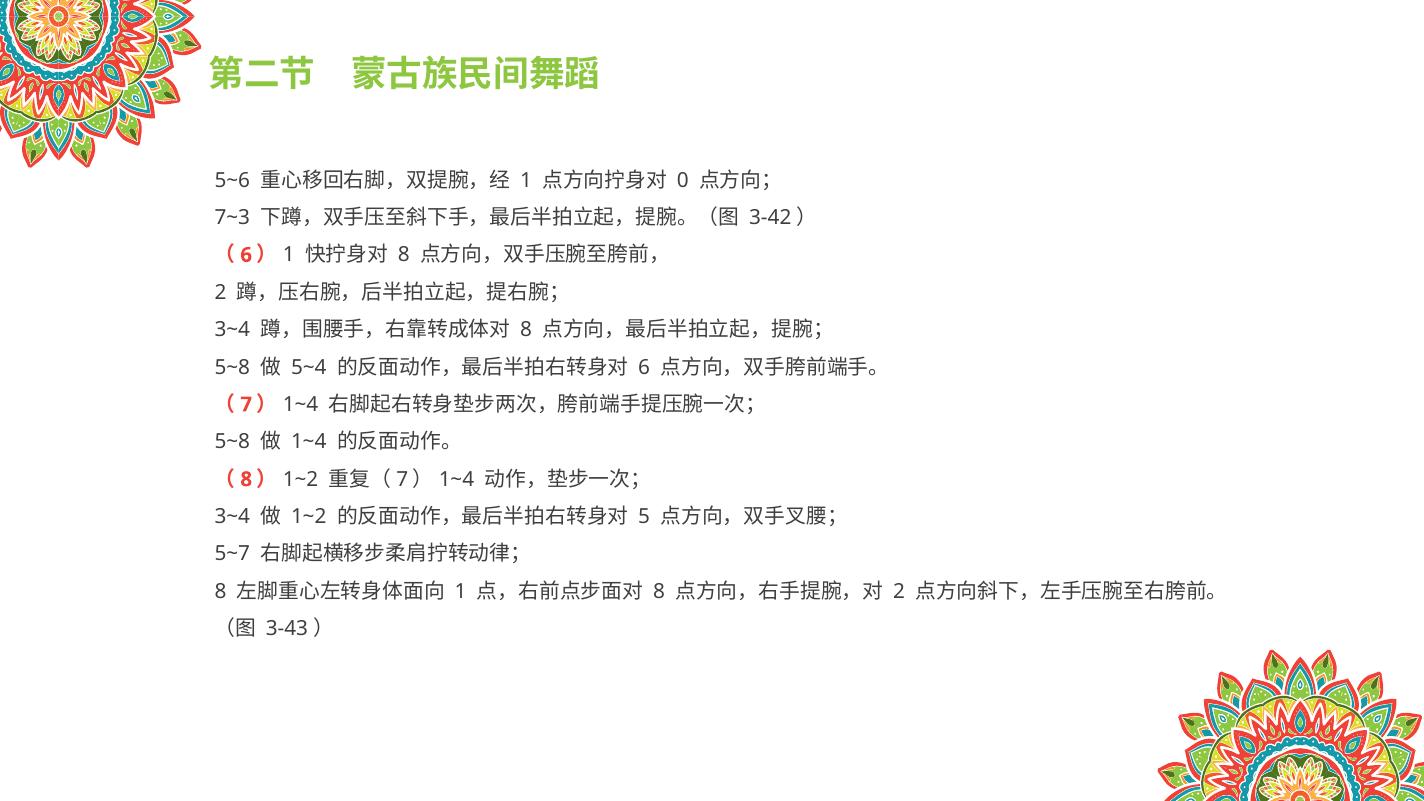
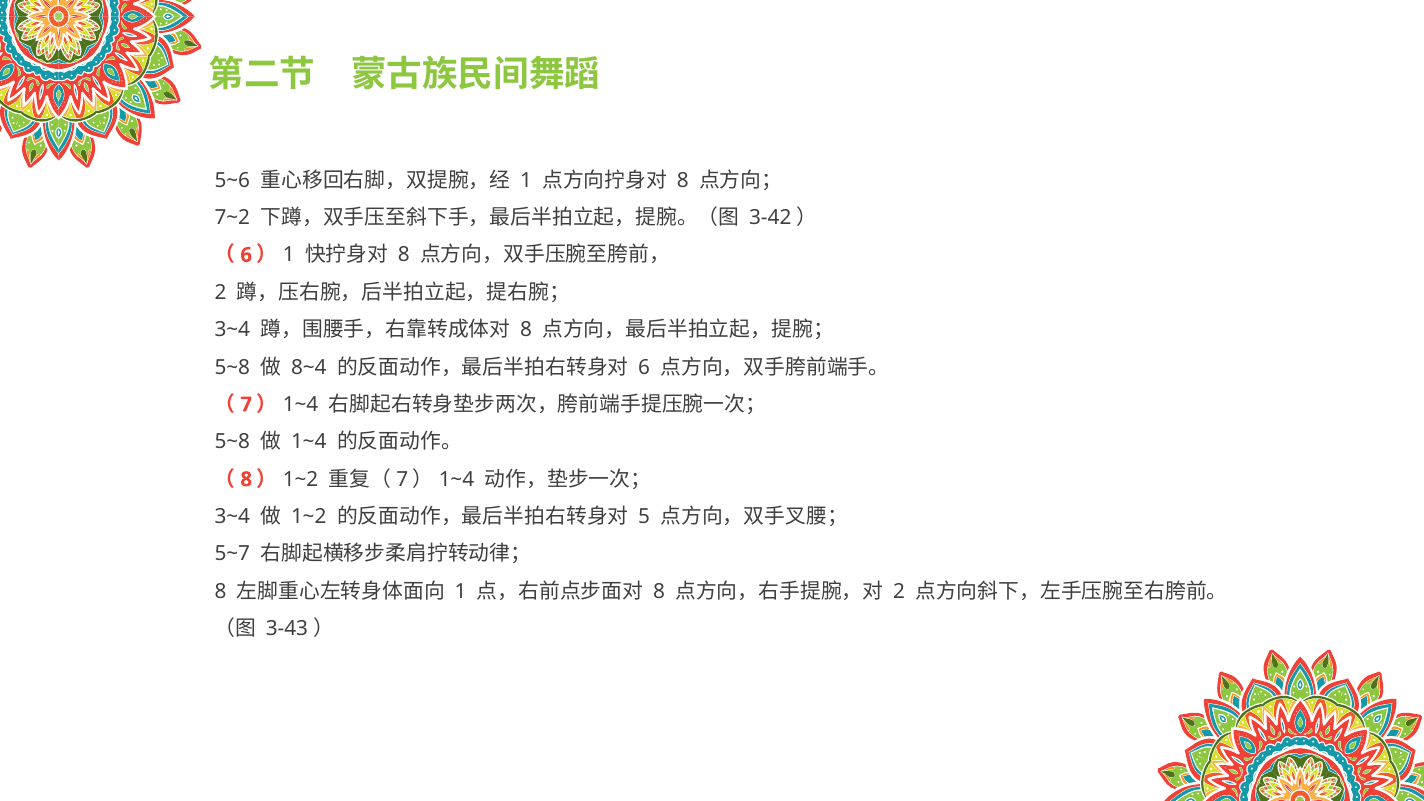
0 at (683, 180): 0 -> 8
7~3: 7~3 -> 7~2
5~4: 5~4 -> 8~4
